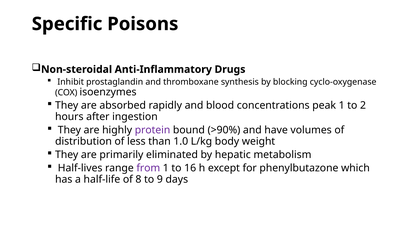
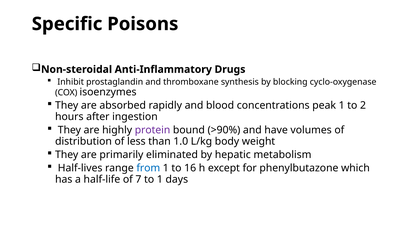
from colour: purple -> blue
8: 8 -> 7
to 9: 9 -> 1
